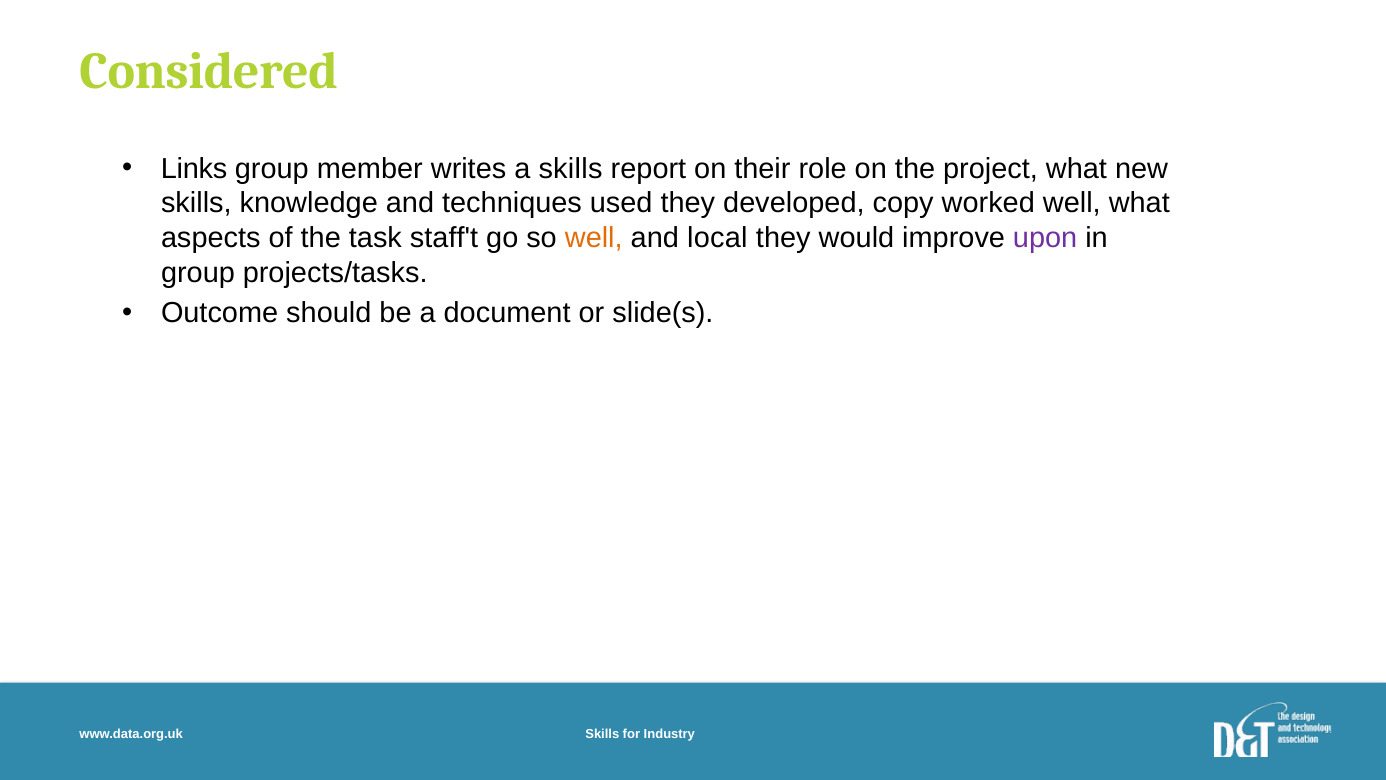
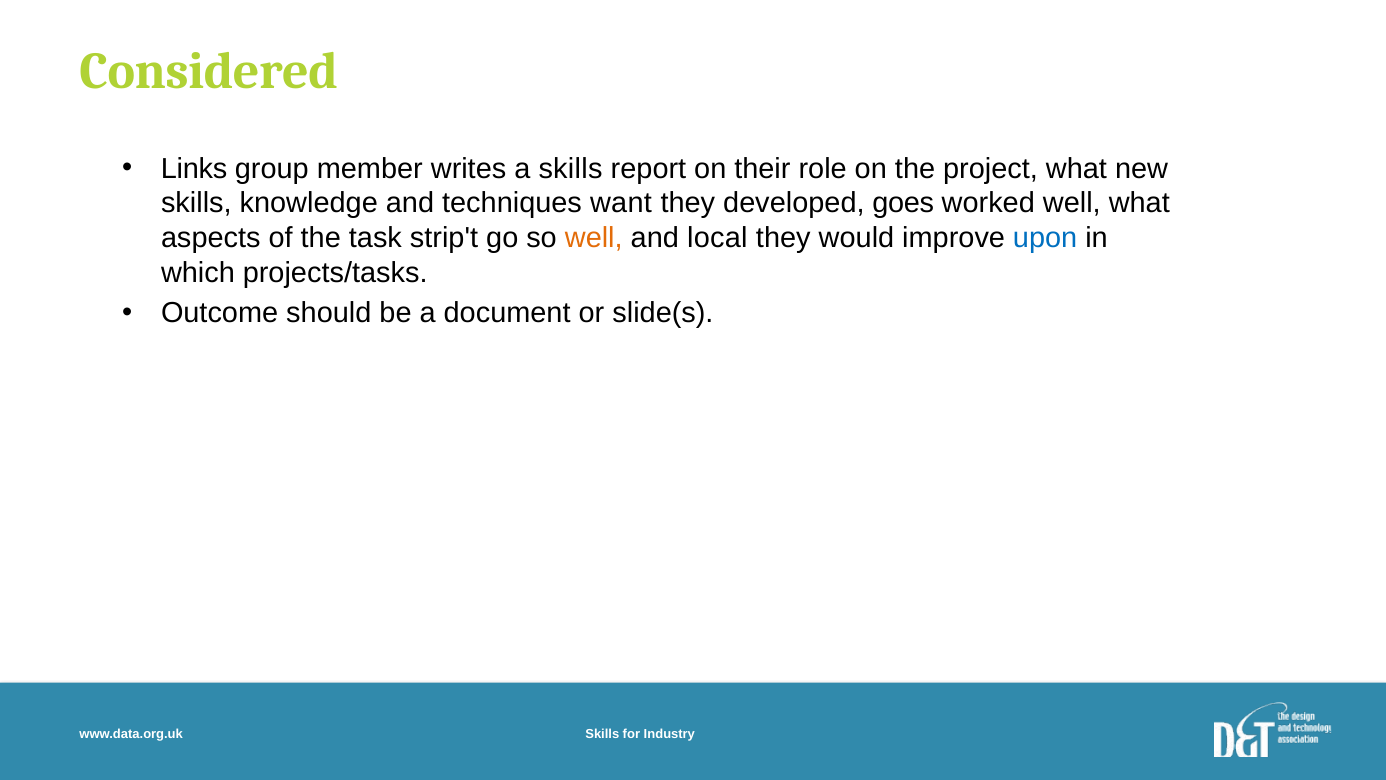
used: used -> want
copy: copy -> goes
staff't: staff't -> strip't
upon colour: purple -> blue
group at (198, 273): group -> which
